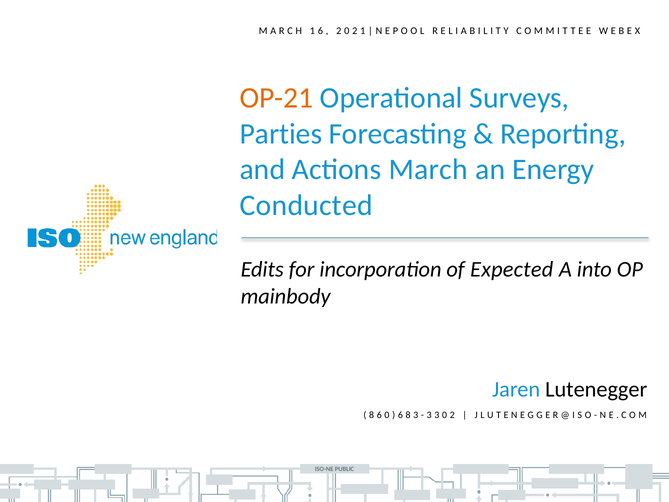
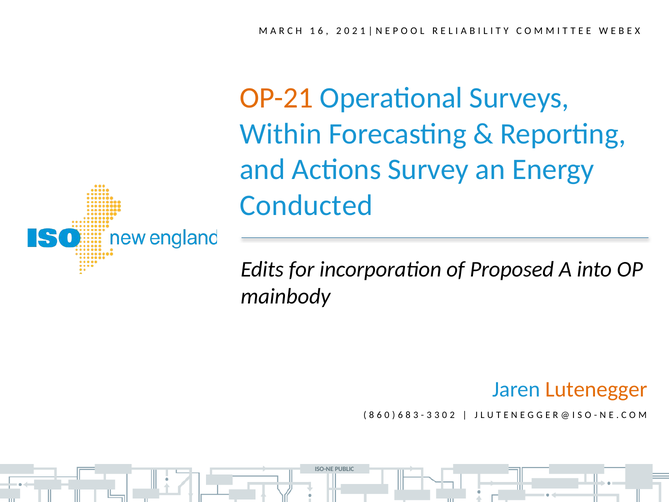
Parties: Parties -> Within
March: March -> Survey
Expected: Expected -> Proposed
Lutenegger colour: black -> orange
